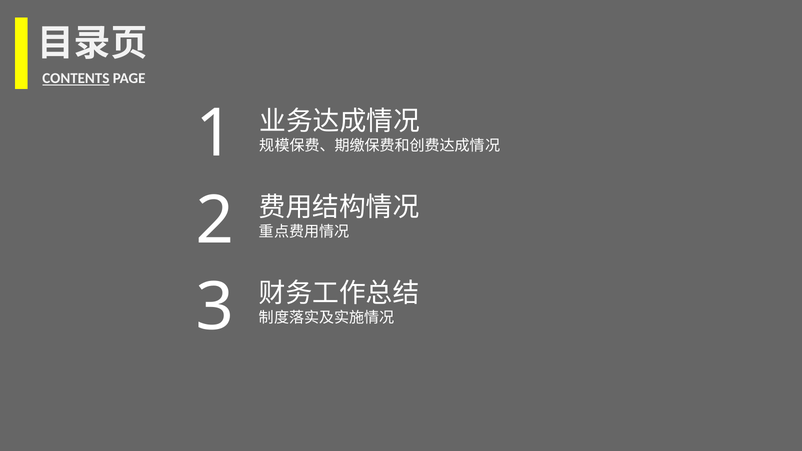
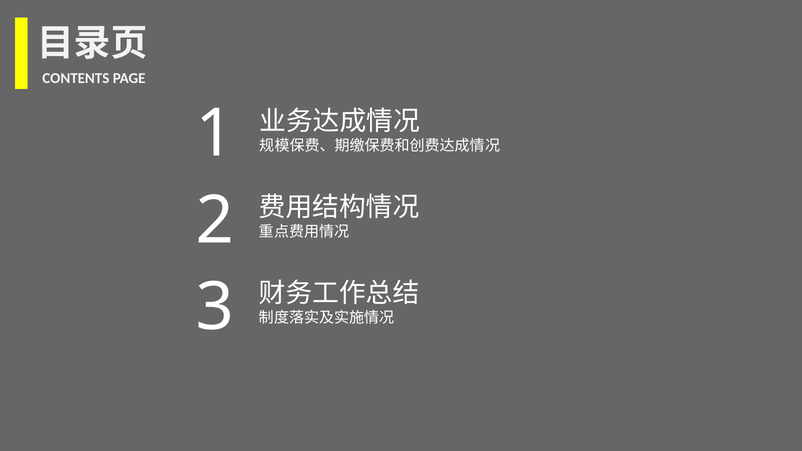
CONTENTS underline: present -> none
